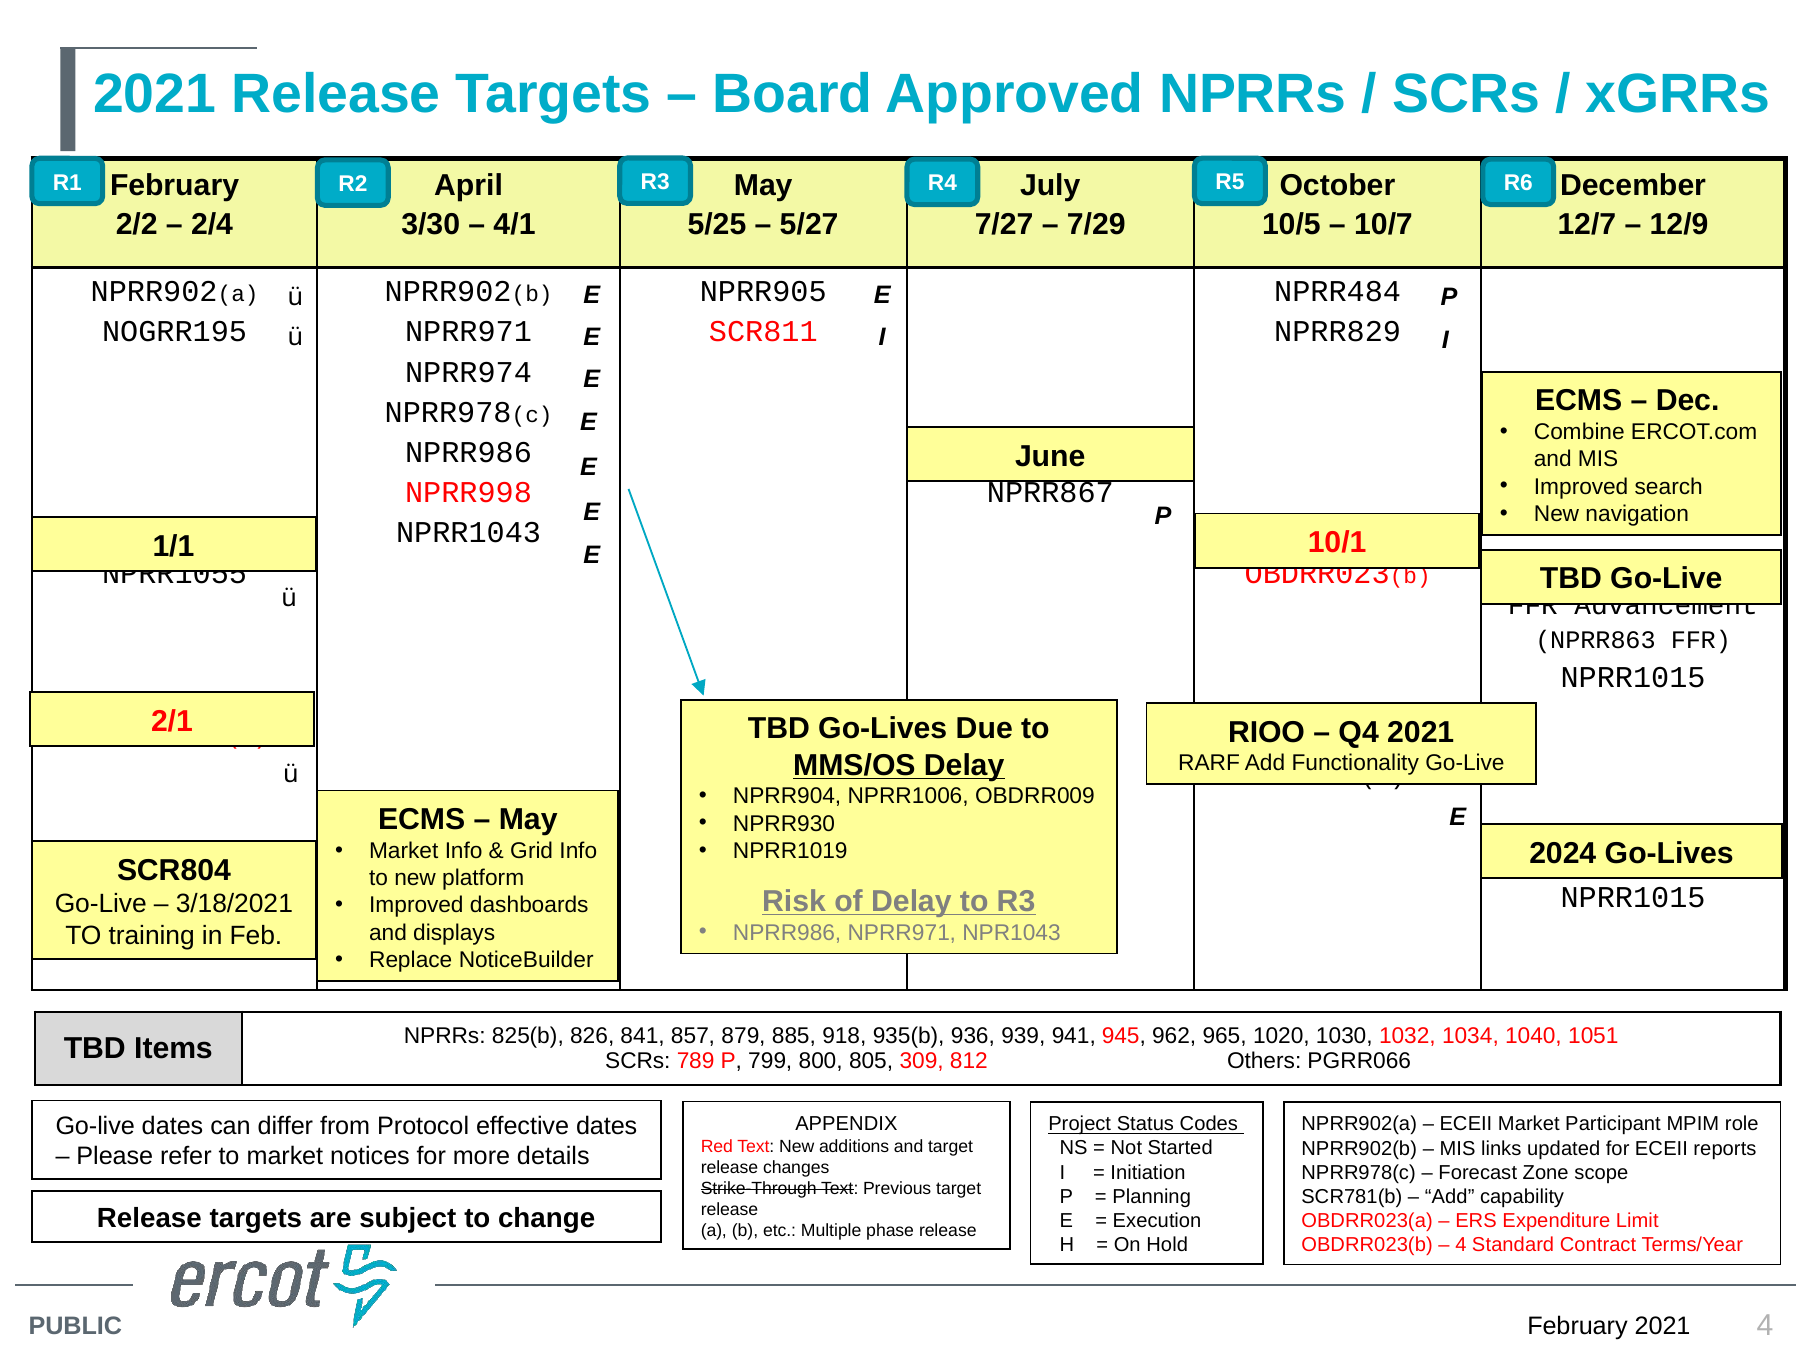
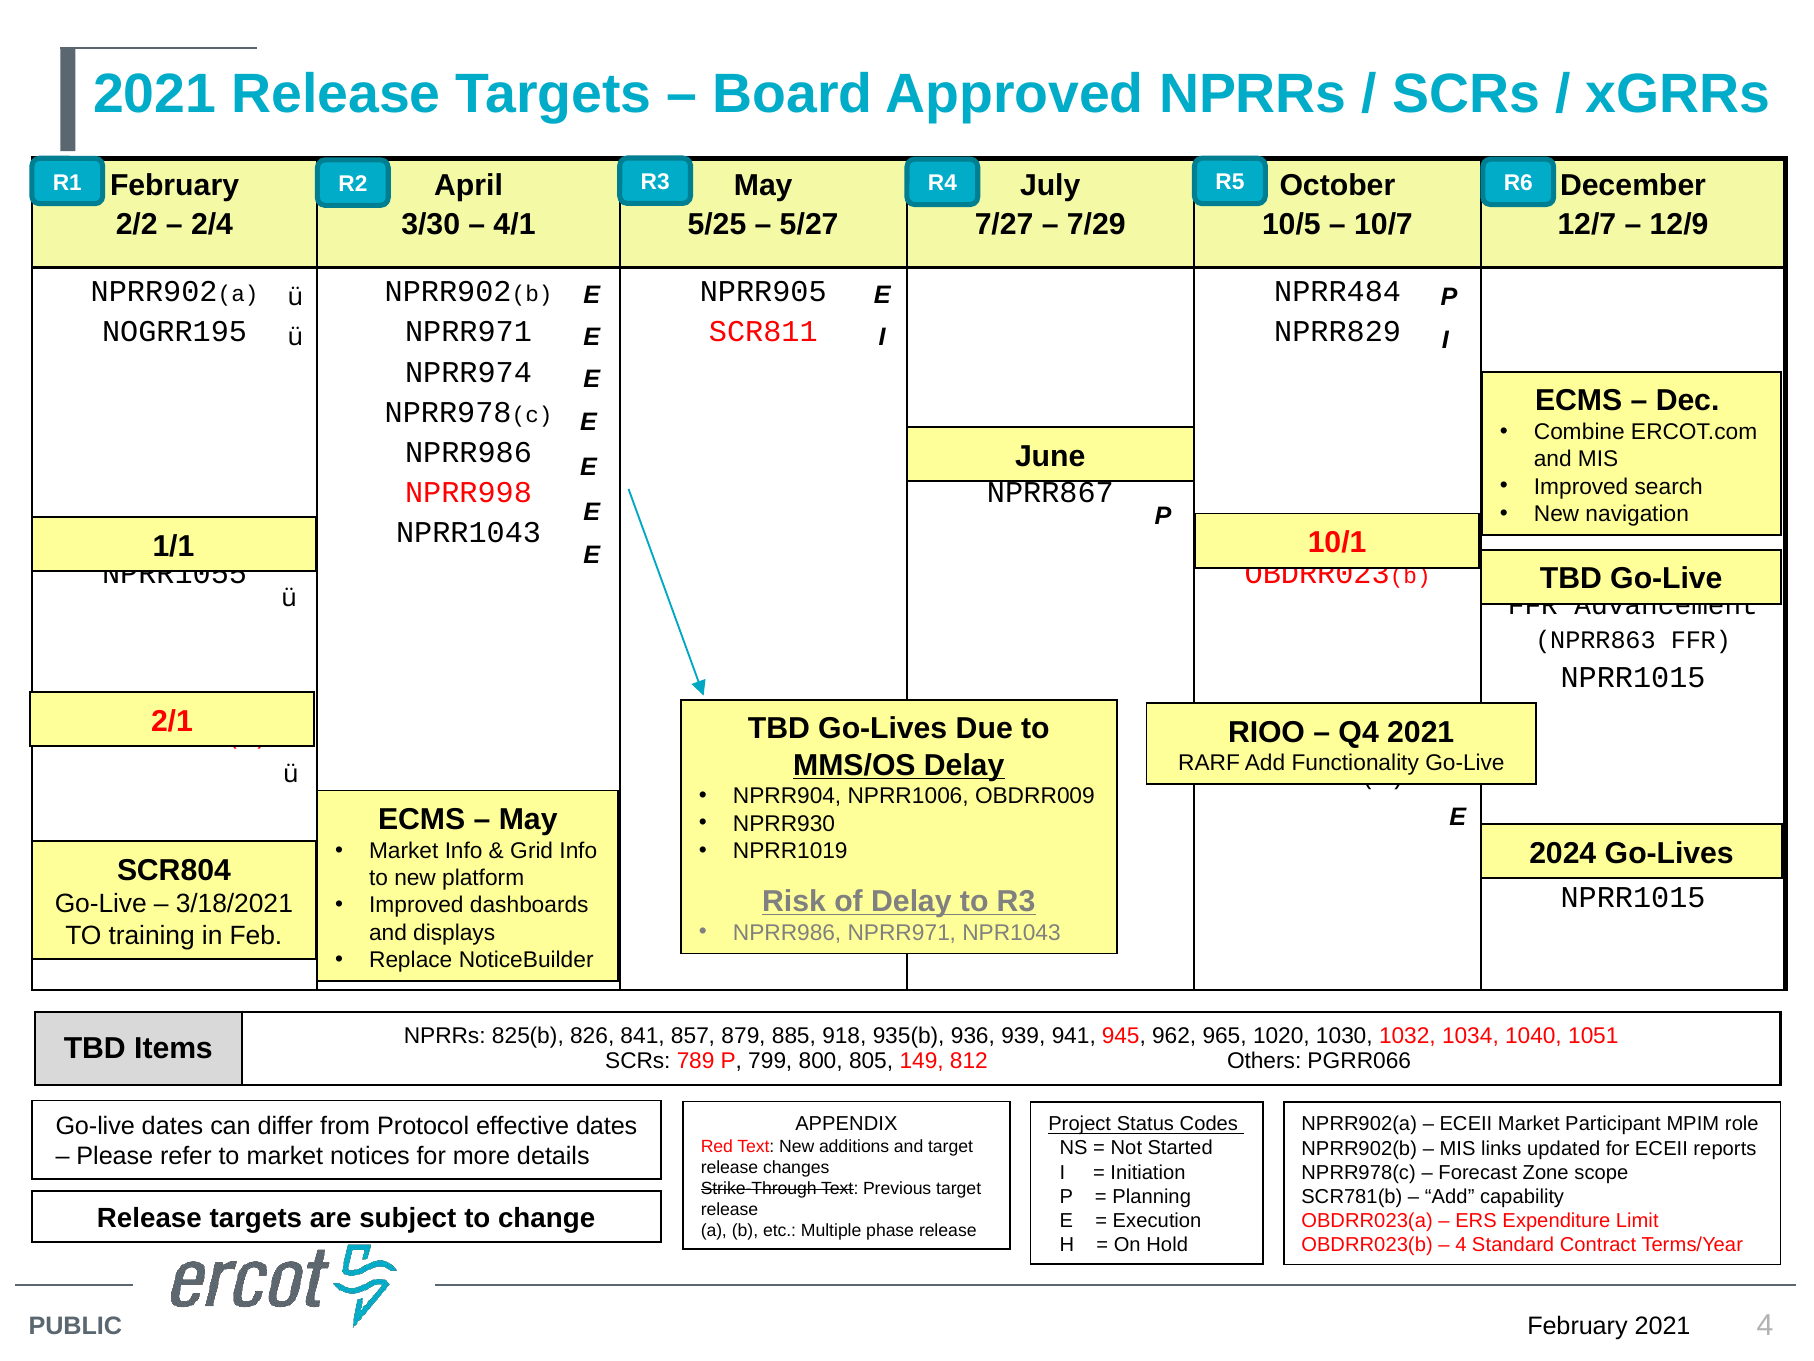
309: 309 -> 149
